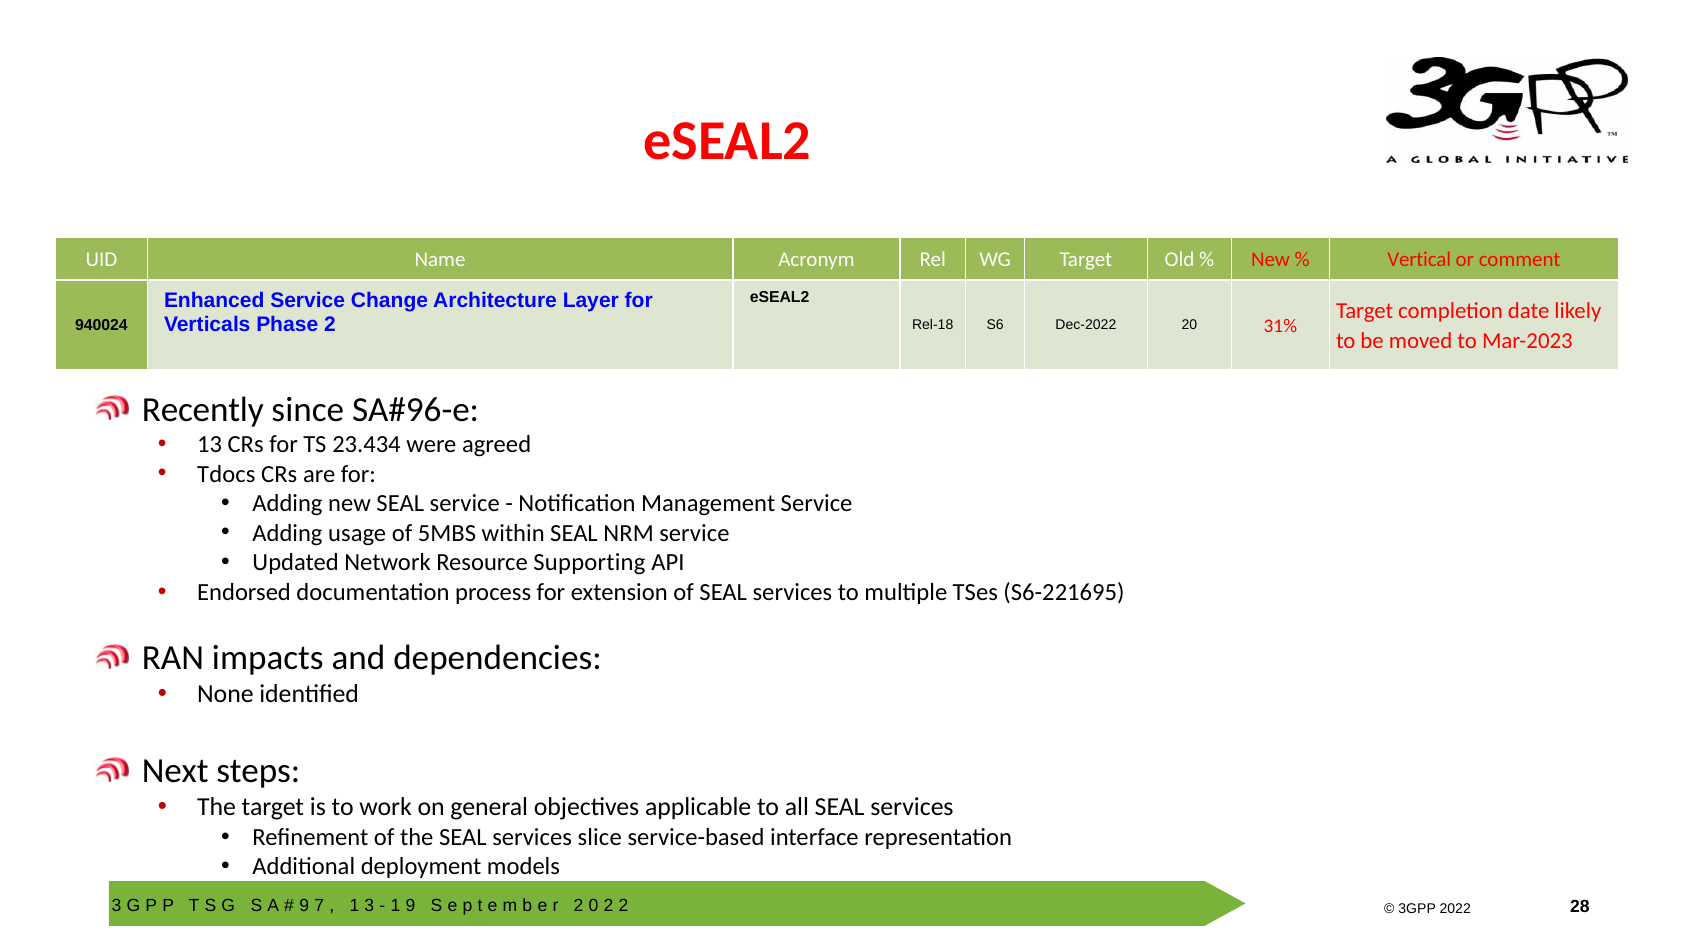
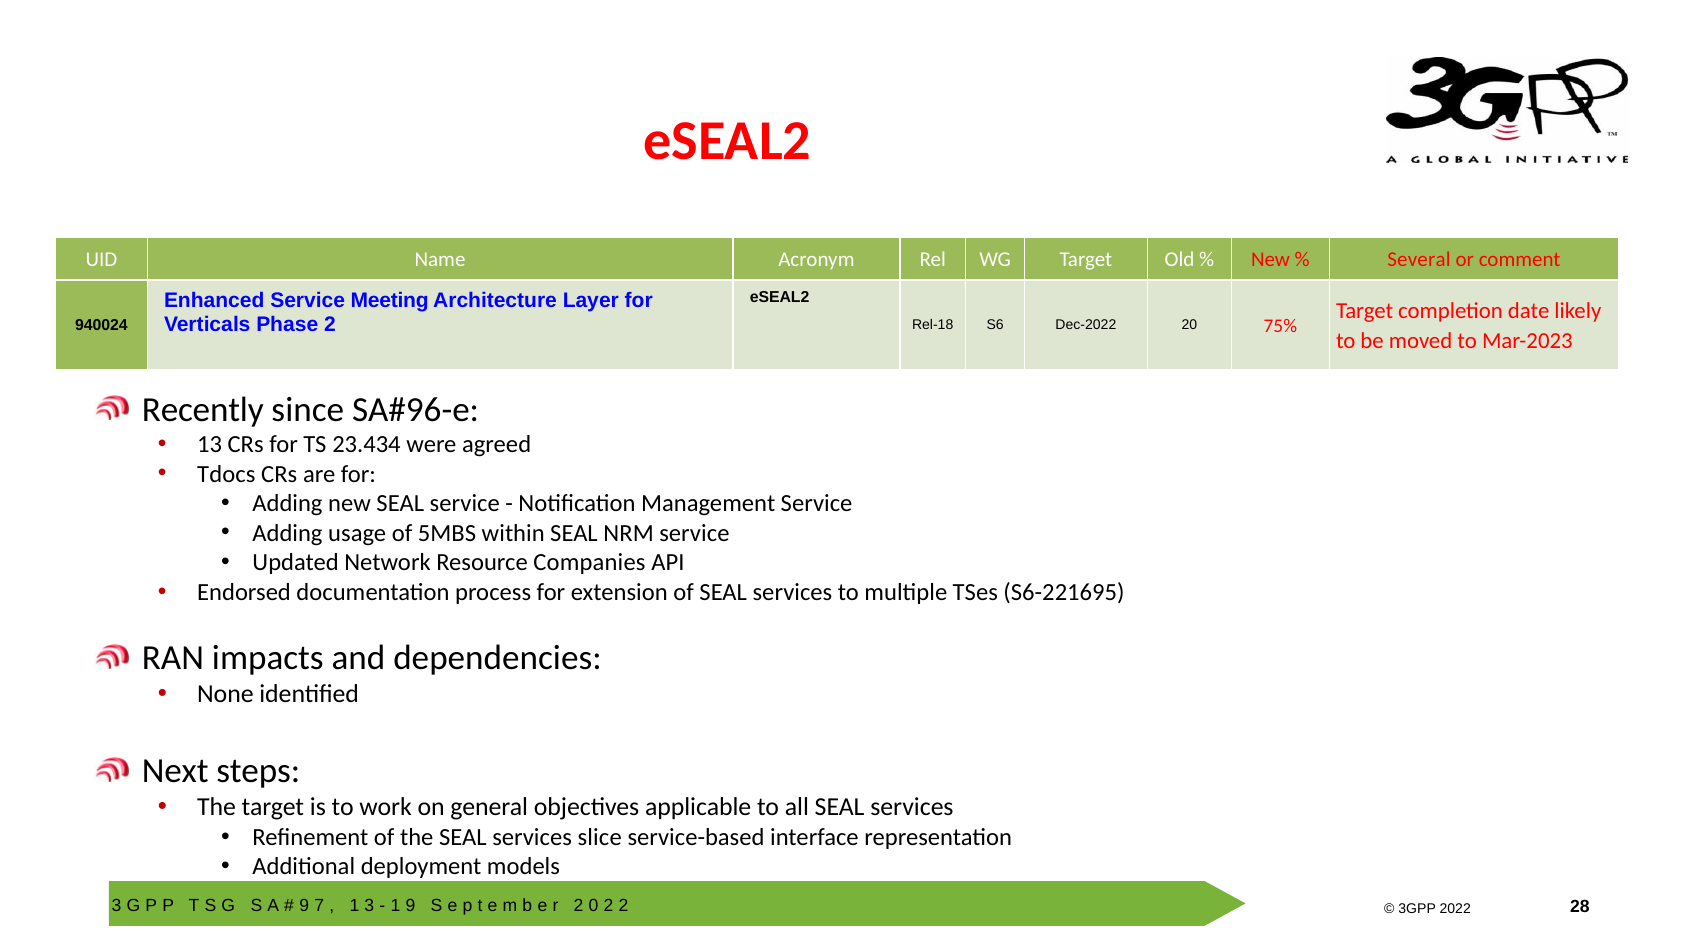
Vertical: Vertical -> Several
Change: Change -> Meeting
31%: 31% -> 75%
Supporting: Supporting -> Companies
